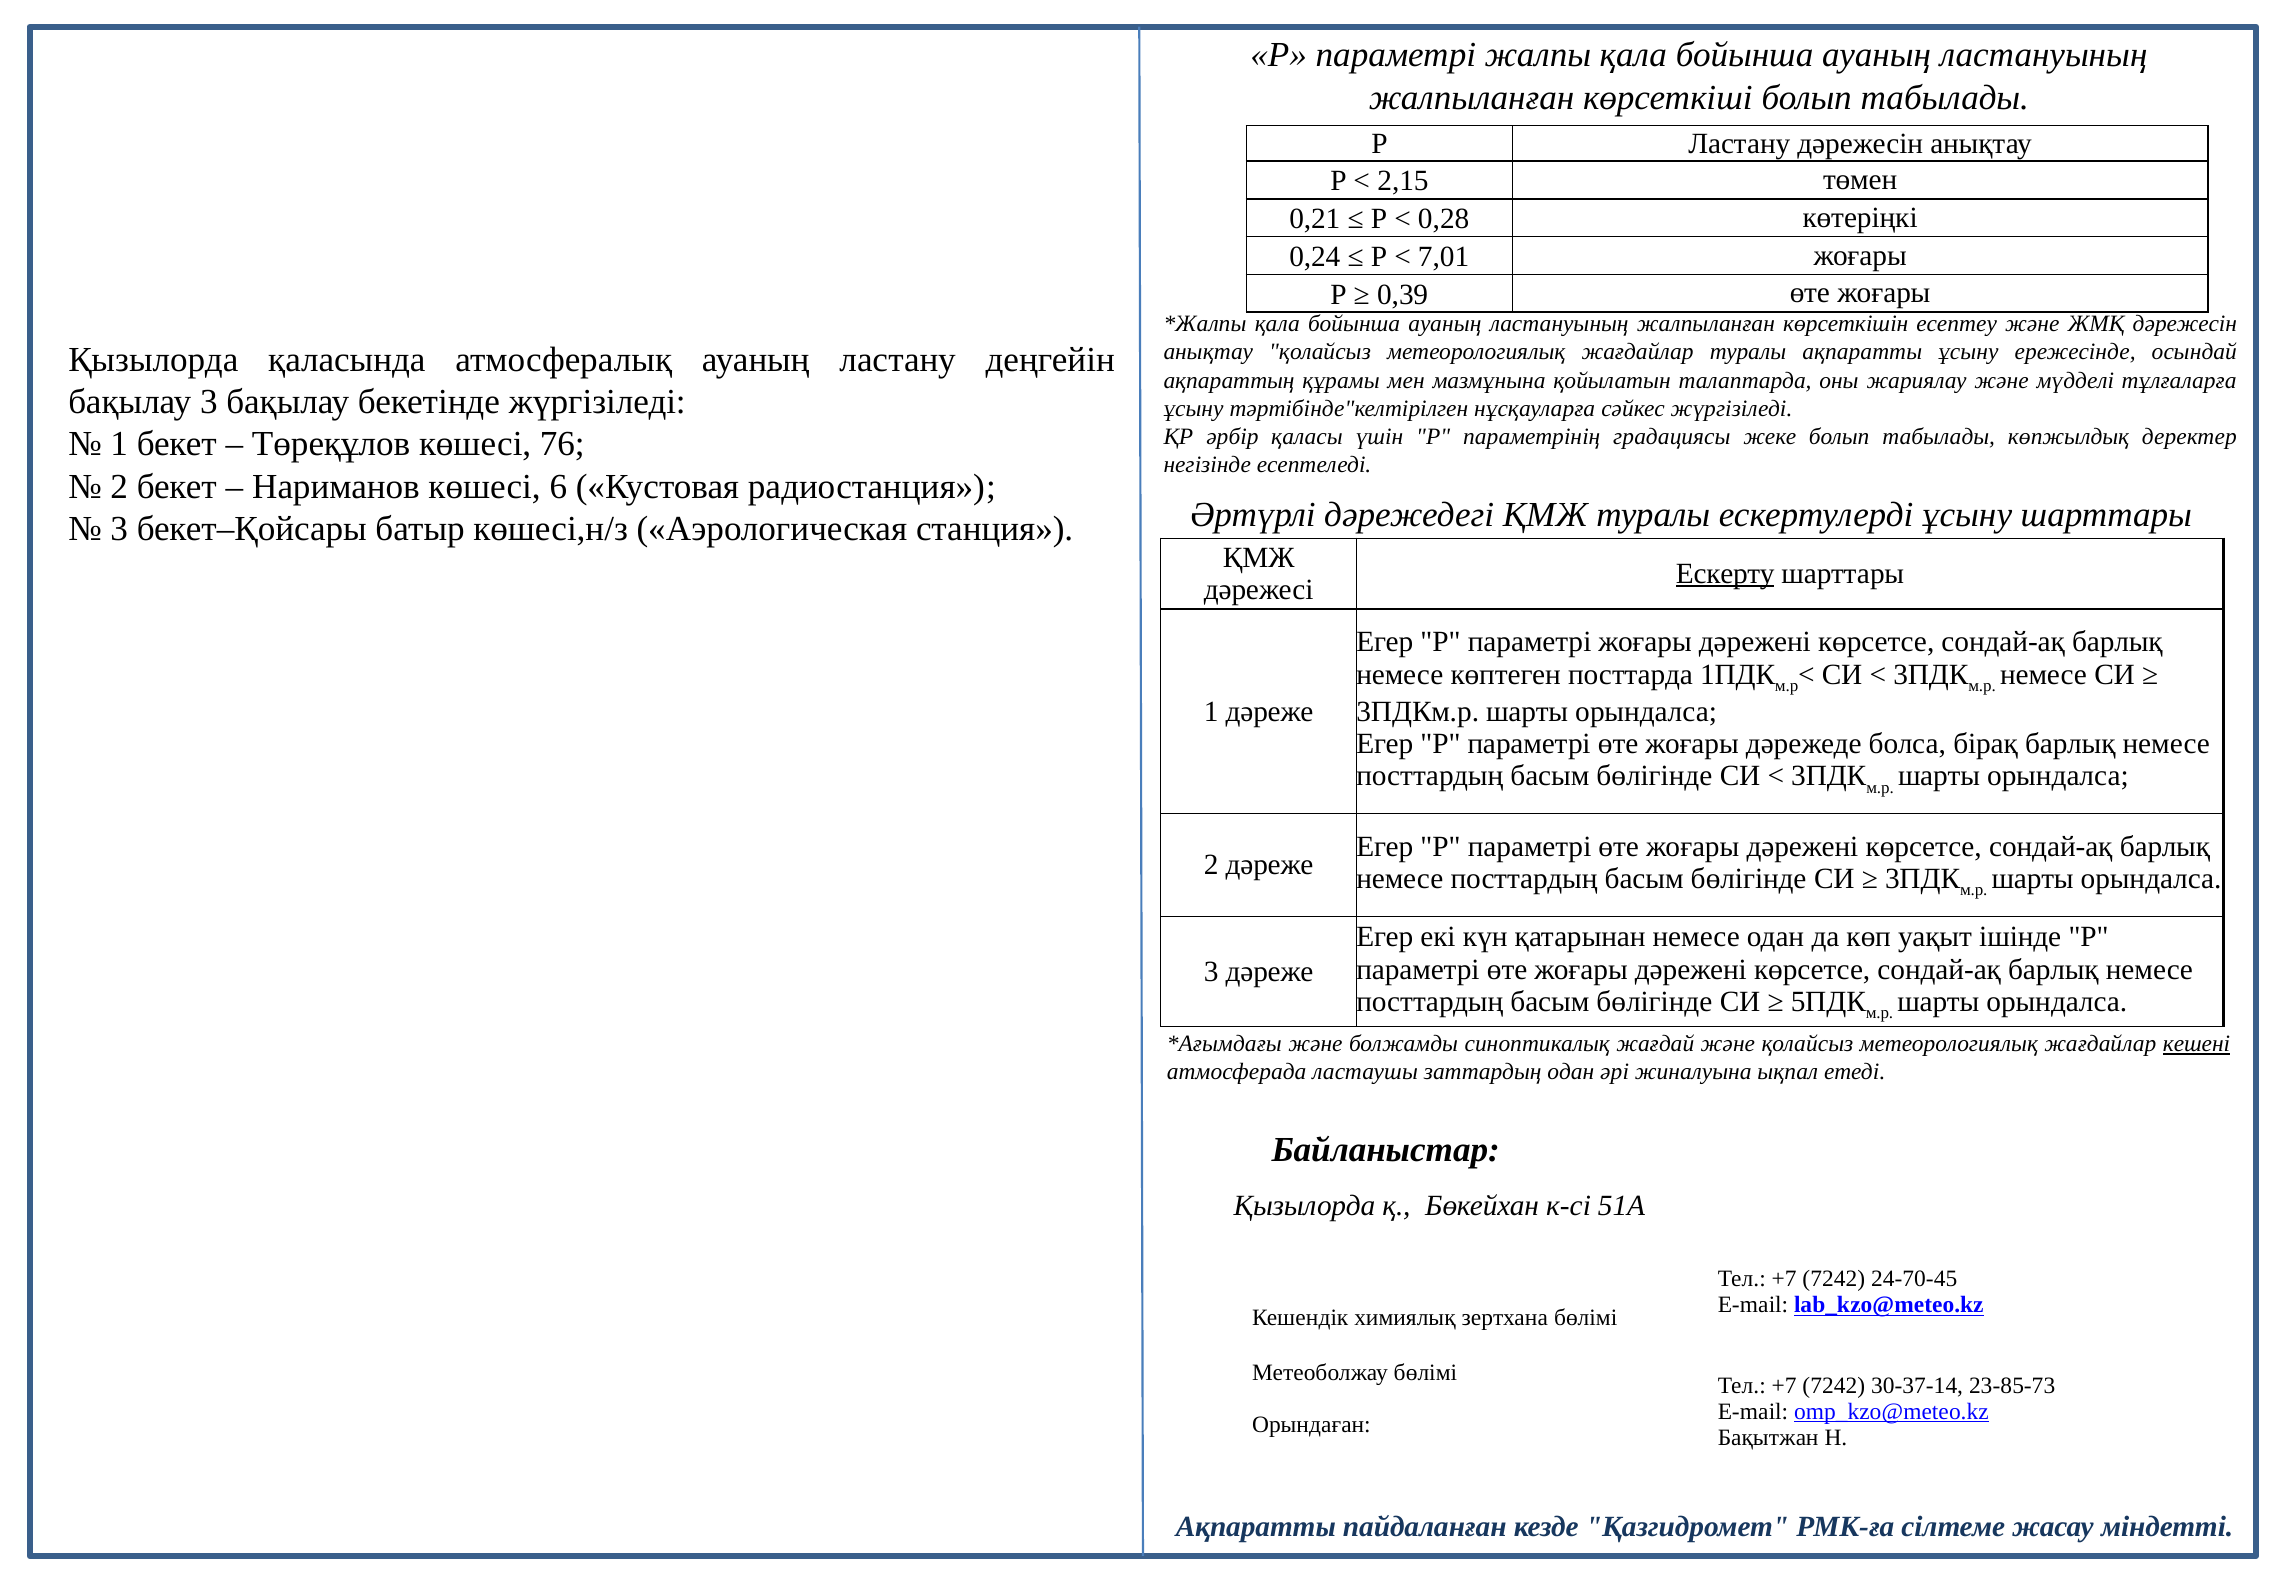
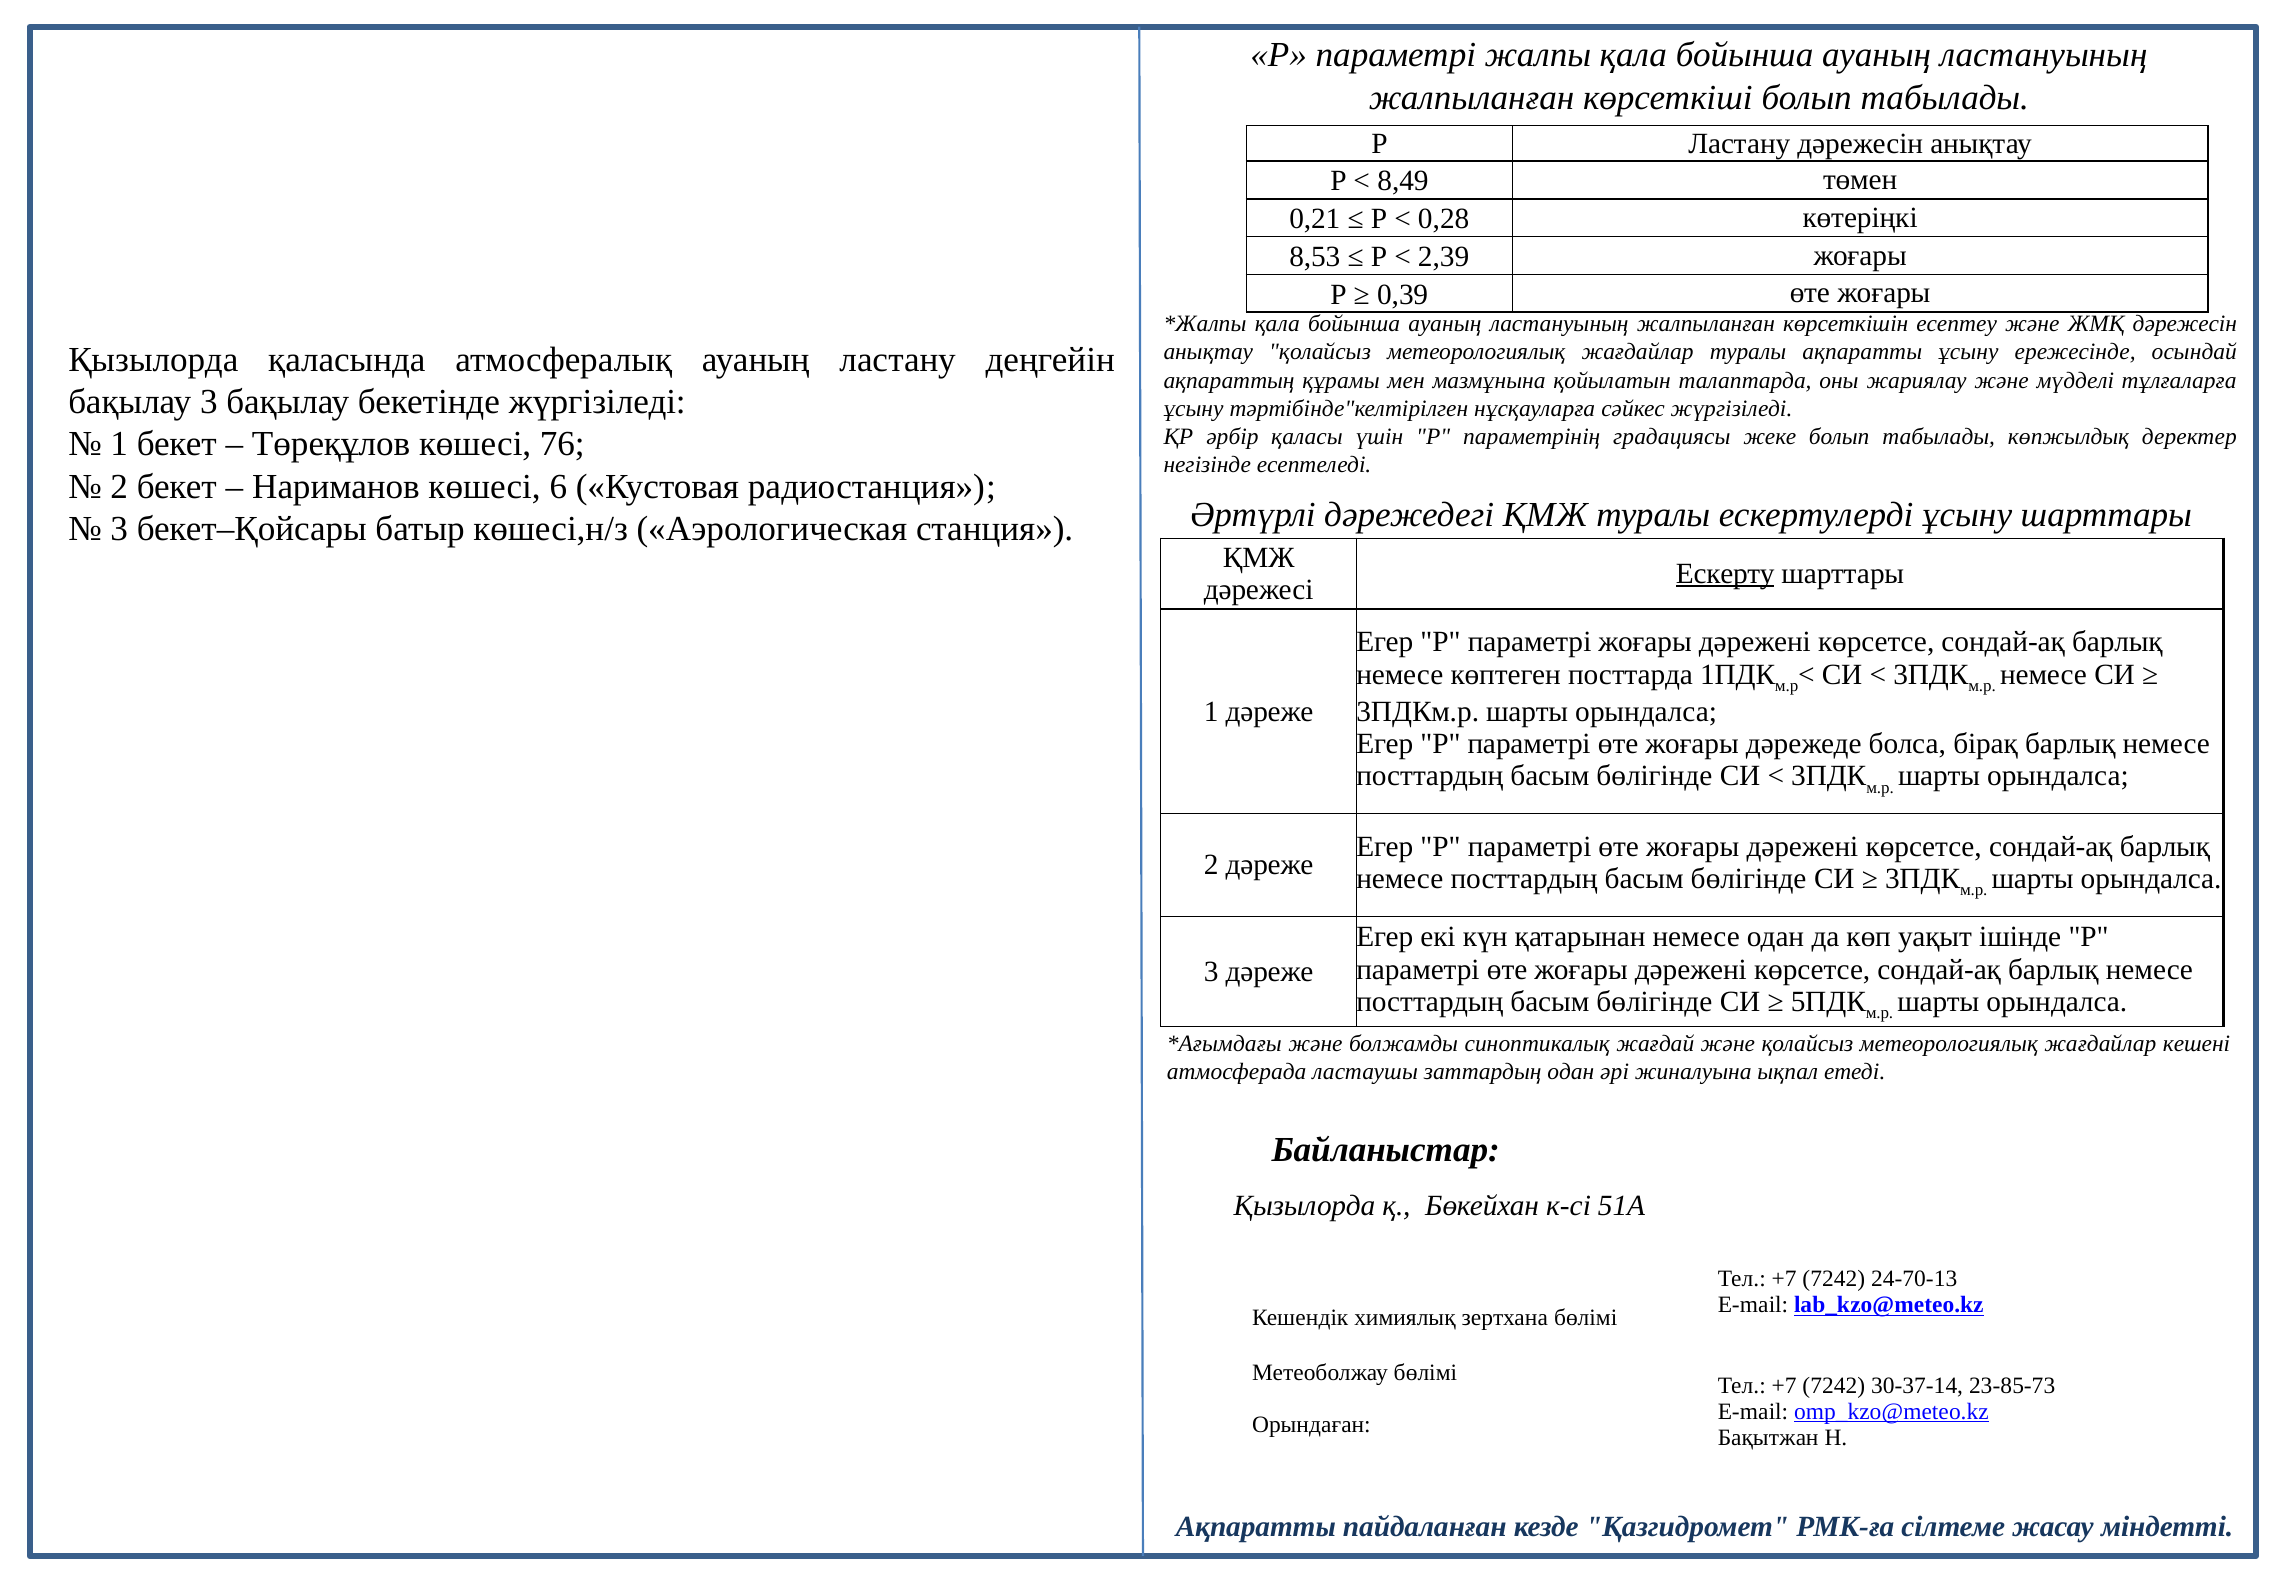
2,15: 2,15 -> 8,49
0,24: 0,24 -> 8,53
7,01: 7,01 -> 2,39
кешені underline: present -> none
24-70-45: 24-70-45 -> 24-70-13
